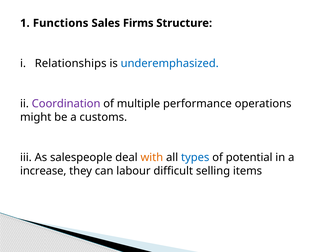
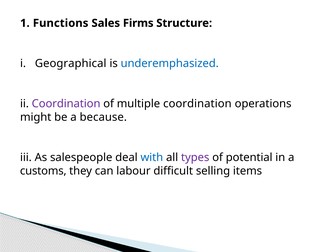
Relationships: Relationships -> Geographical
multiple performance: performance -> coordination
customs: customs -> because
with colour: orange -> blue
types colour: blue -> purple
increase: increase -> customs
